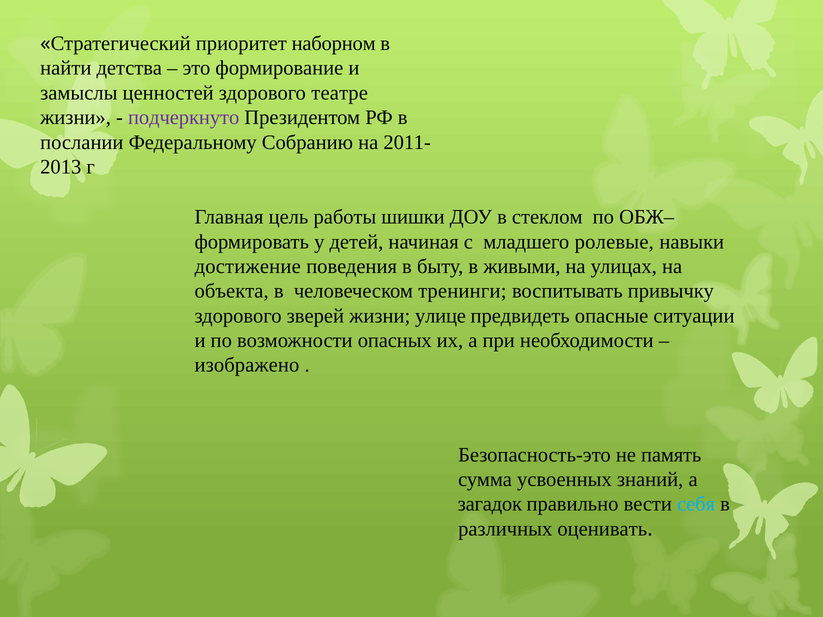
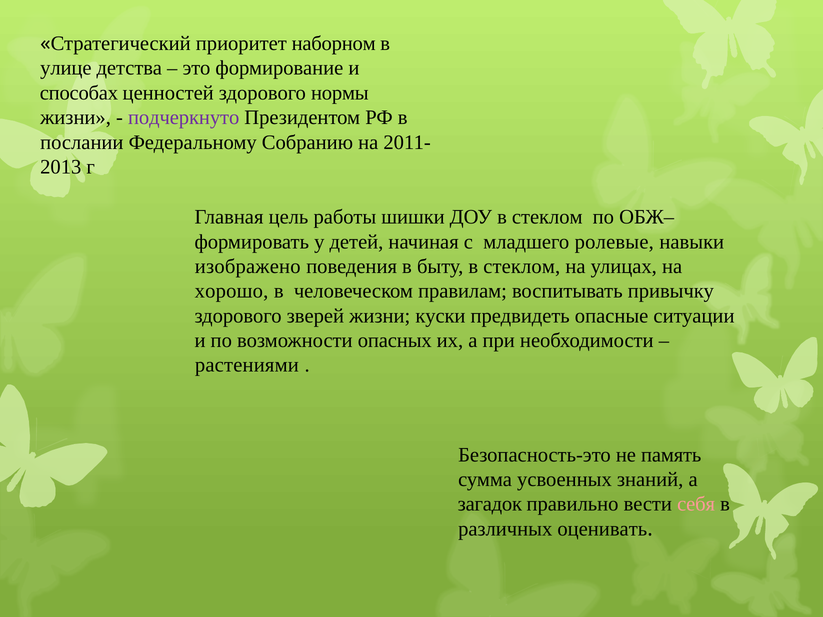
найти: найти -> улице
замыслы: замыслы -> способах
театре: театре -> нормы
достижение: достижение -> изображено
быту в живыми: живыми -> стеклом
объекта: объекта -> хорошо
тренинги: тренинги -> правилам
улице: улице -> куски
изображено: изображено -> растениями
себя colour: light blue -> pink
